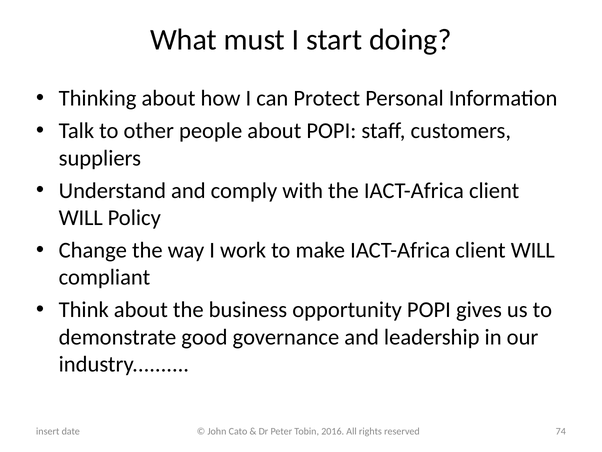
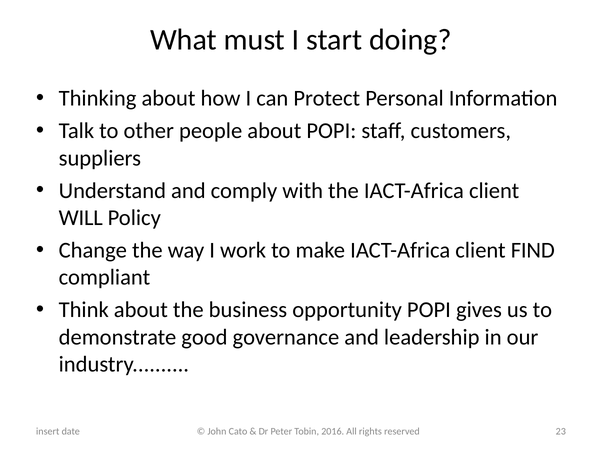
make IACT-Africa client WILL: WILL -> FIND
74: 74 -> 23
